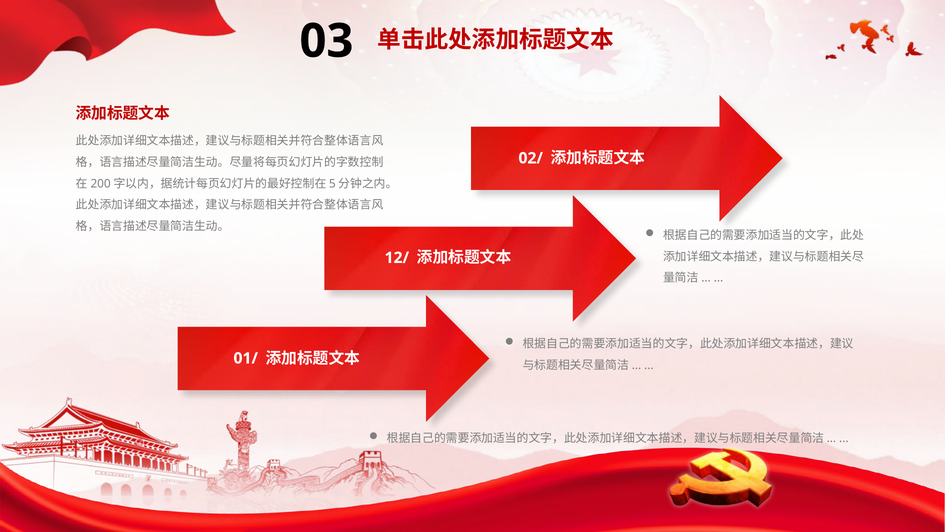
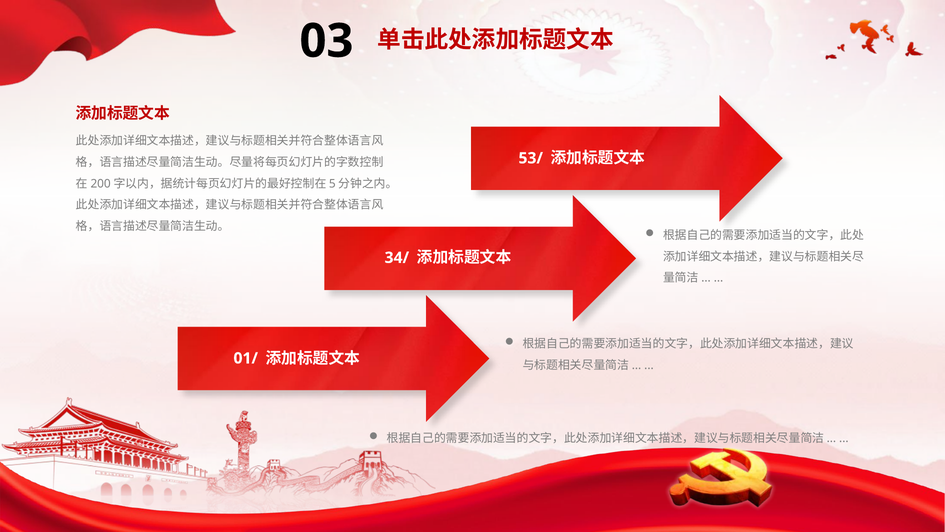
02/: 02/ -> 53/
12/: 12/ -> 34/
